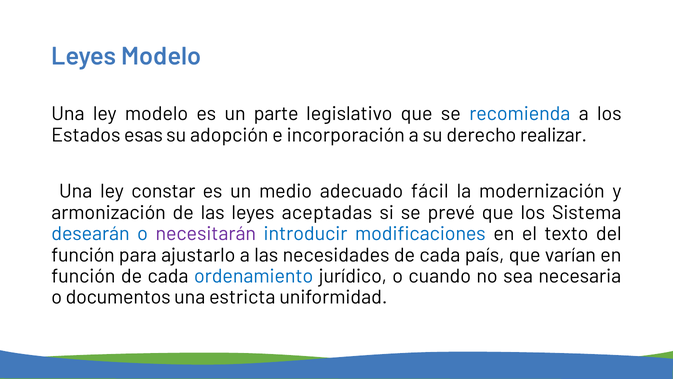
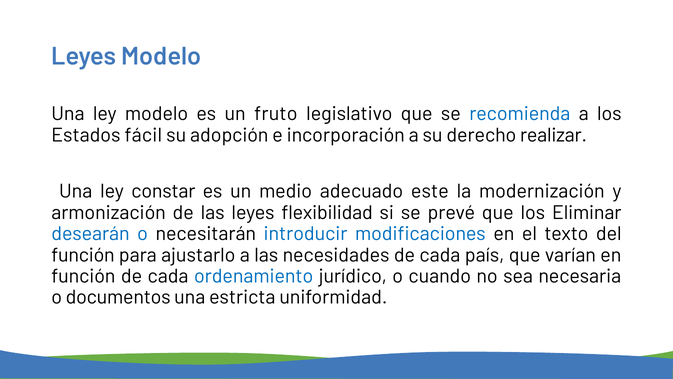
parte: parte -> fruto
esas: esas -> fácil
fácil: fácil -> este
aceptadas: aceptadas -> flexibilidad
Sistema: Sistema -> Eliminar
necesitarán colour: purple -> black
